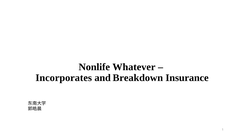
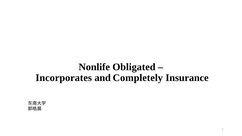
Whatever: Whatever -> Obligated
Breakdown: Breakdown -> Completely
